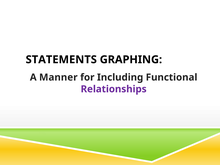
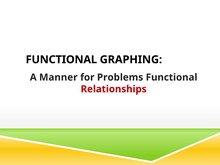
STATEMENTS at (61, 60): STATEMENTS -> FUNCTIONAL
Including: Including -> Problems
Relationships colour: purple -> red
